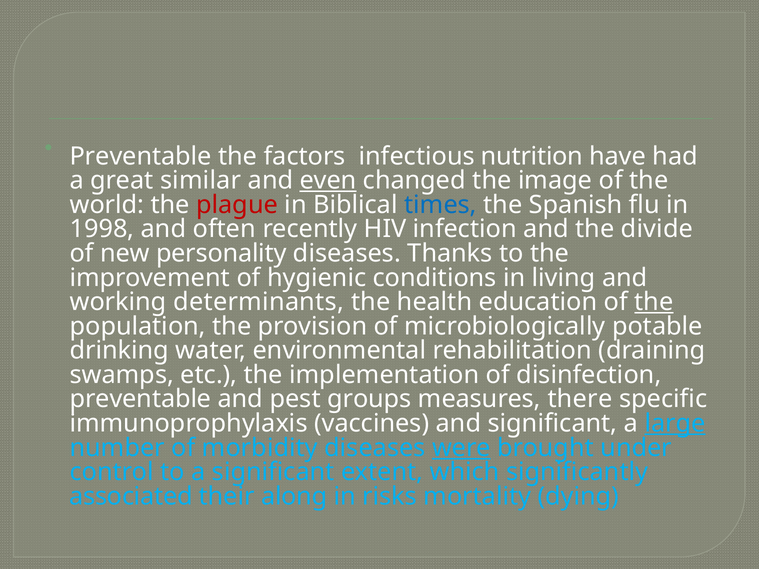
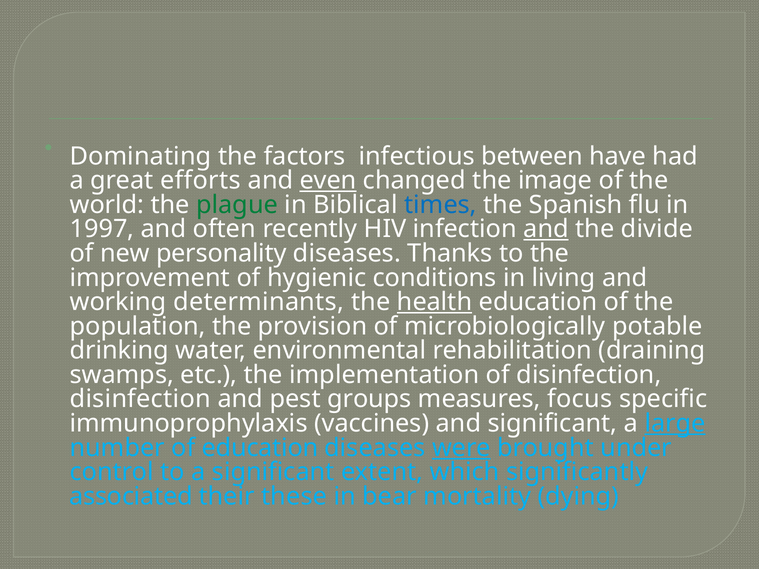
Preventable at (141, 156): Preventable -> Dominating
nutrition: nutrition -> between
similar: similar -> efforts
plague colour: red -> green
1998: 1998 -> 1997
and at (546, 229) underline: none -> present
health underline: none -> present
the at (654, 302) underline: present -> none
preventable at (140, 399): preventable -> disinfection
there: there -> focus
of morbidity: morbidity -> education
along: along -> these
risks: risks -> bear
